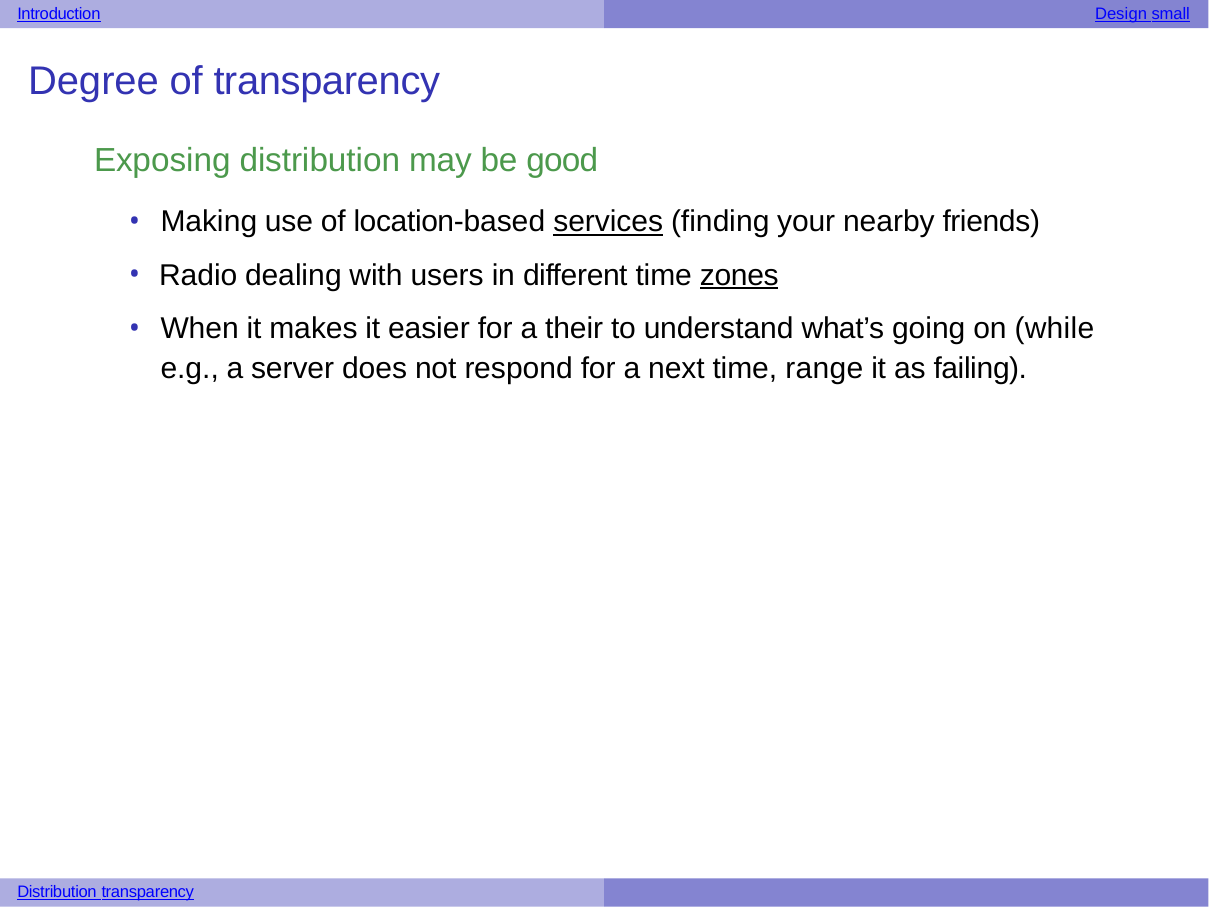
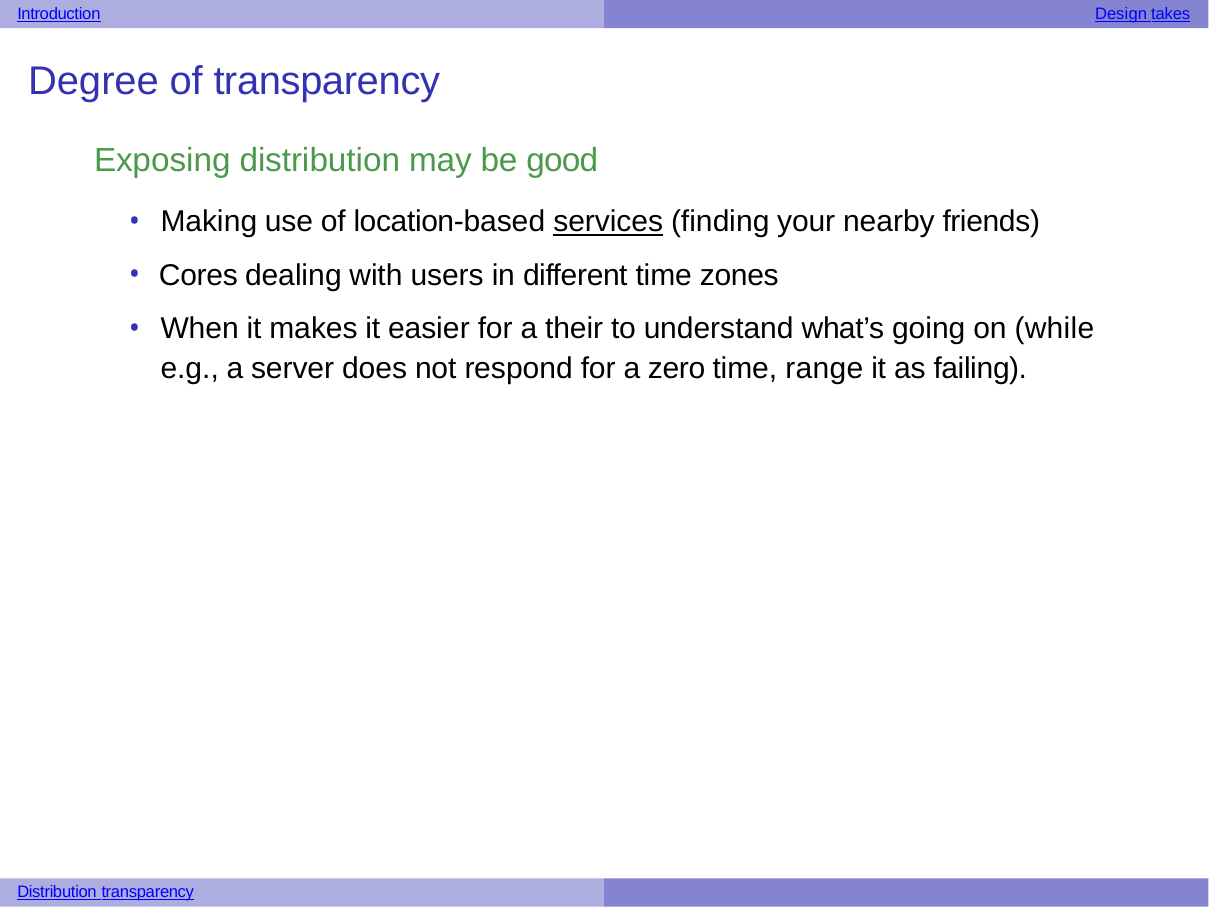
small: small -> takes
Radio: Radio -> Cores
zones underline: present -> none
next: next -> zero
